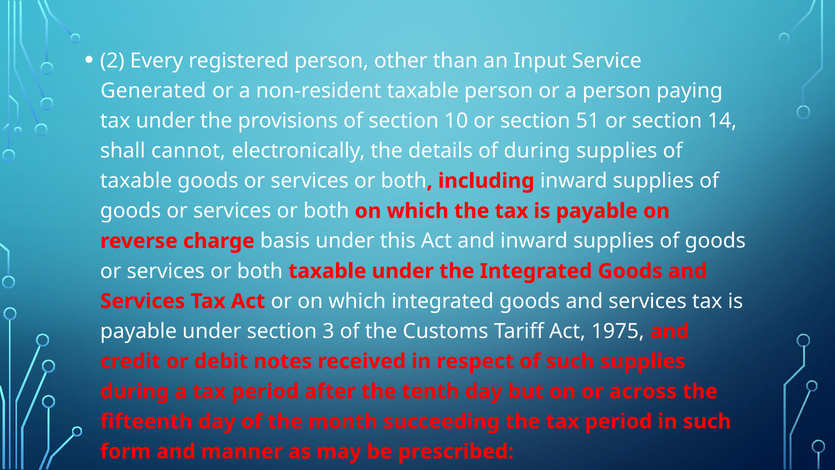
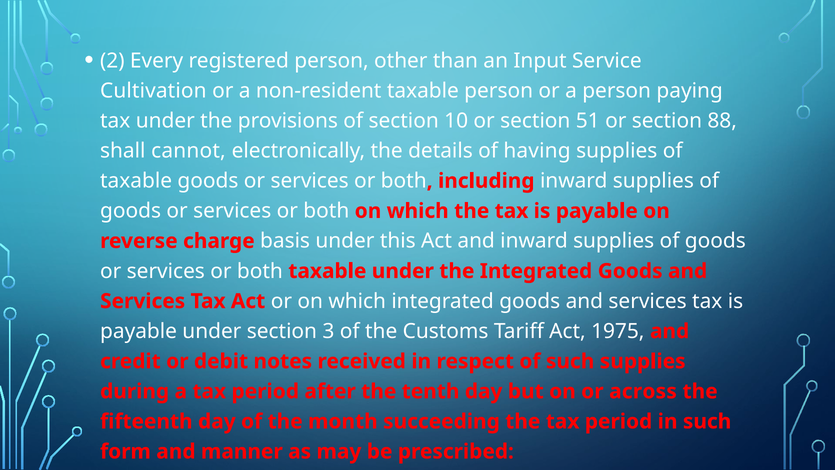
Generated: Generated -> Cultivation
14: 14 -> 88
of during: during -> having
